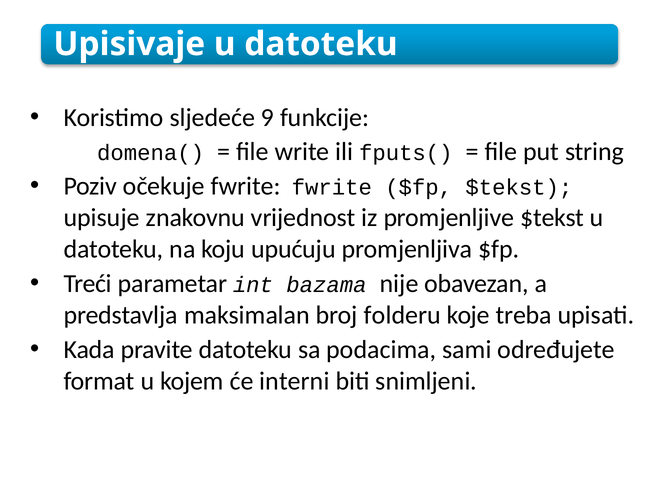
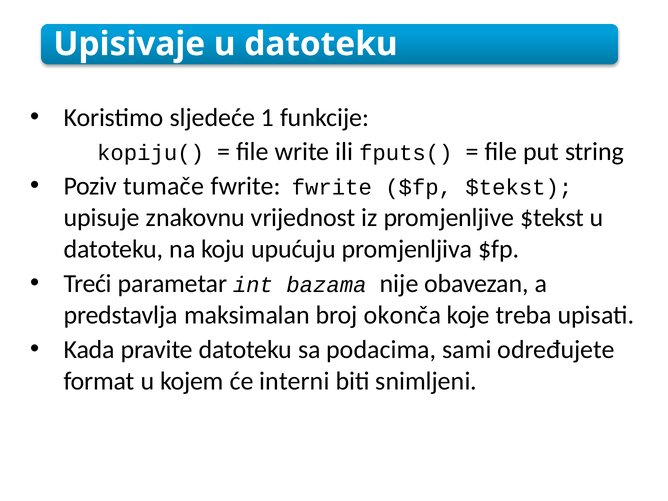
9: 9 -> 1
domena(: domena( -> kopiju(
očekuje: očekuje -> tumače
folderu: folderu -> okonča
